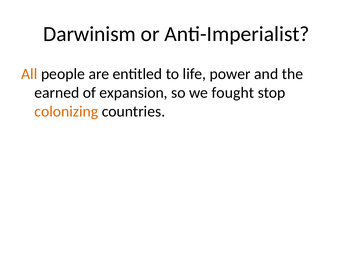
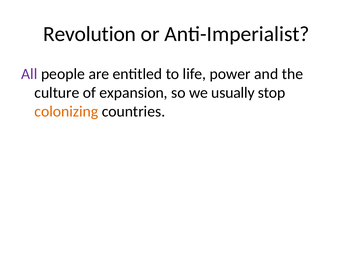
Darwinism: Darwinism -> Revolution
All colour: orange -> purple
earned: earned -> culture
fought: fought -> usually
